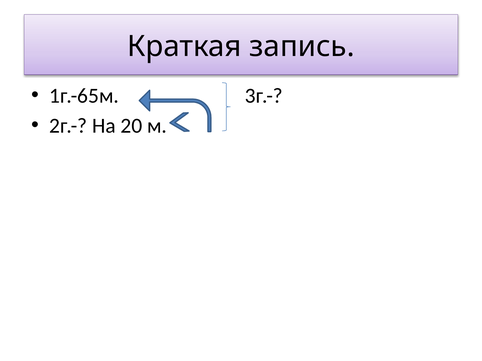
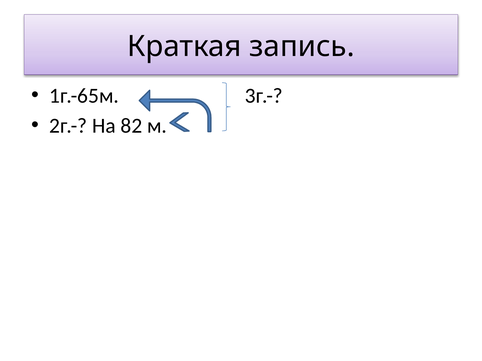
20: 20 -> 82
